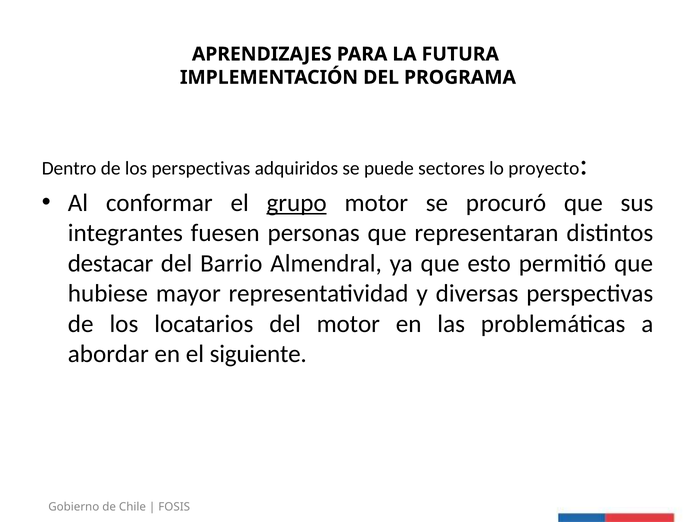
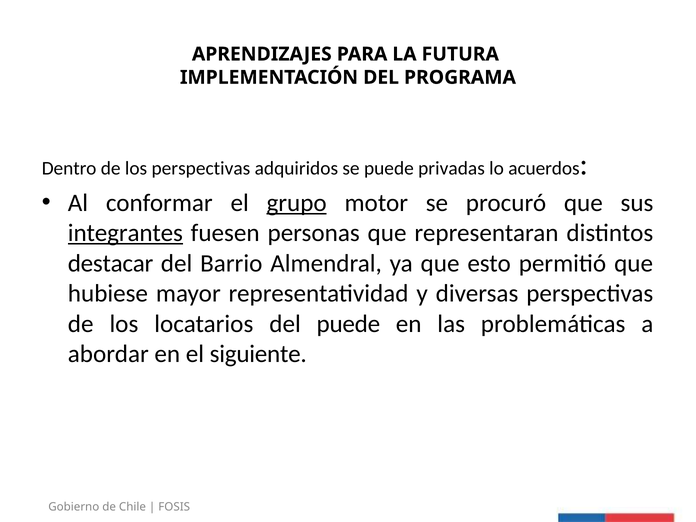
sectores: sectores -> privadas
proyecto: proyecto -> acuerdos
integrantes underline: none -> present
del motor: motor -> puede
